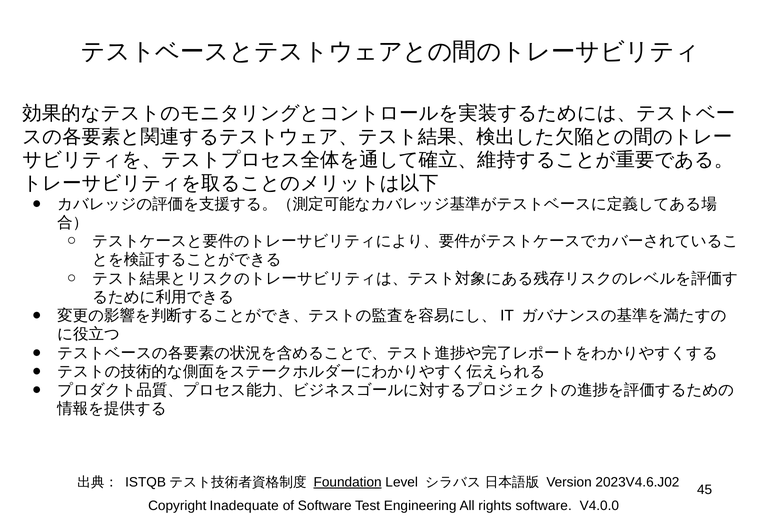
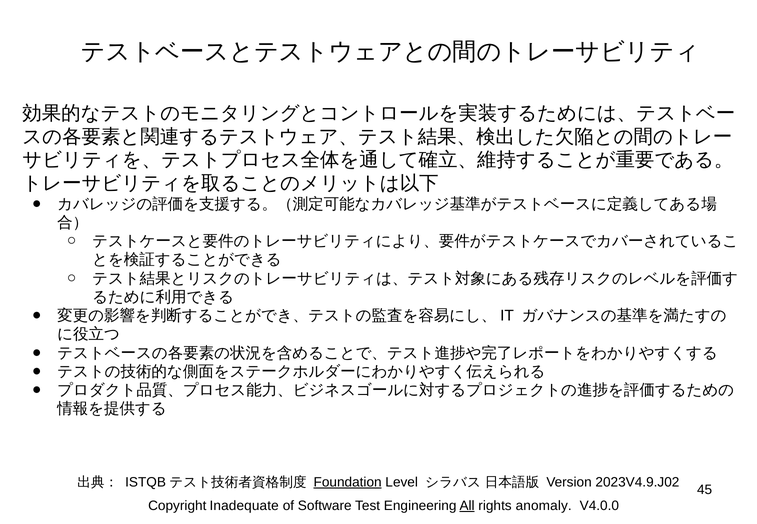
2023V4.6.J02: 2023V4.6.J02 -> 2023V4.9.J02
All underline: none -> present
rights software: software -> anomaly
